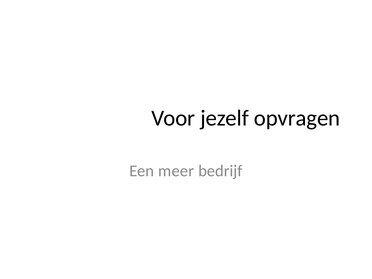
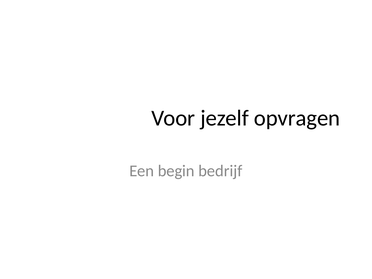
meer: meer -> begin
